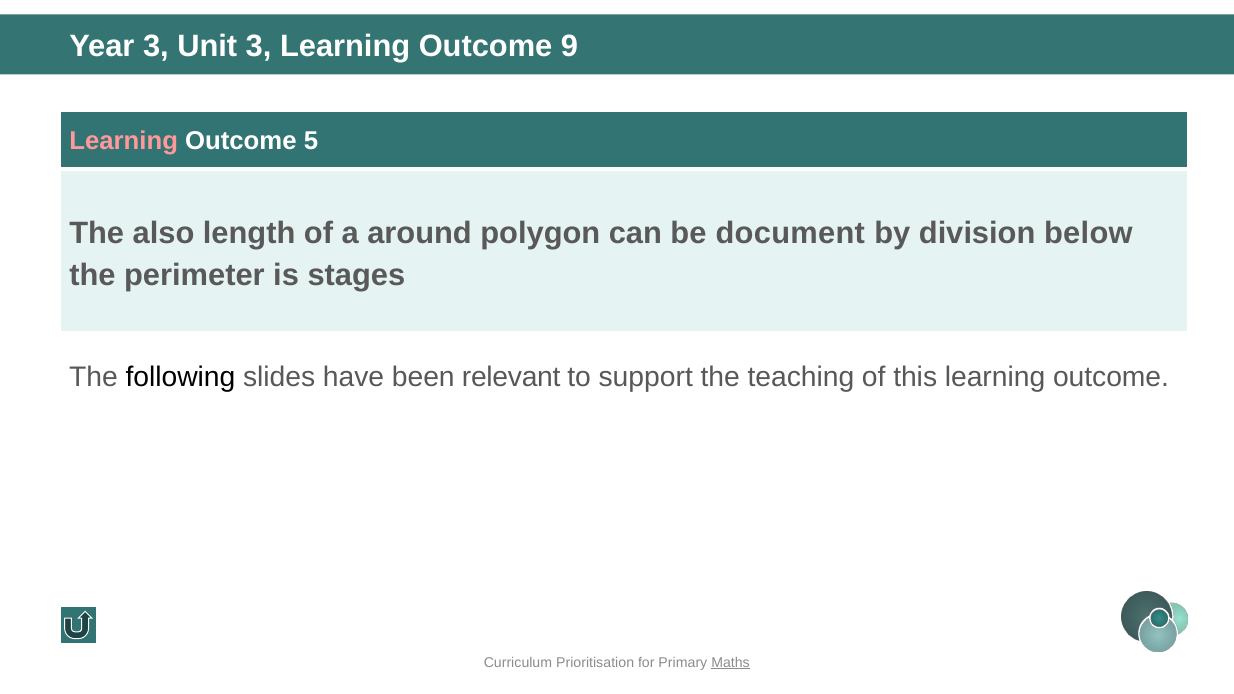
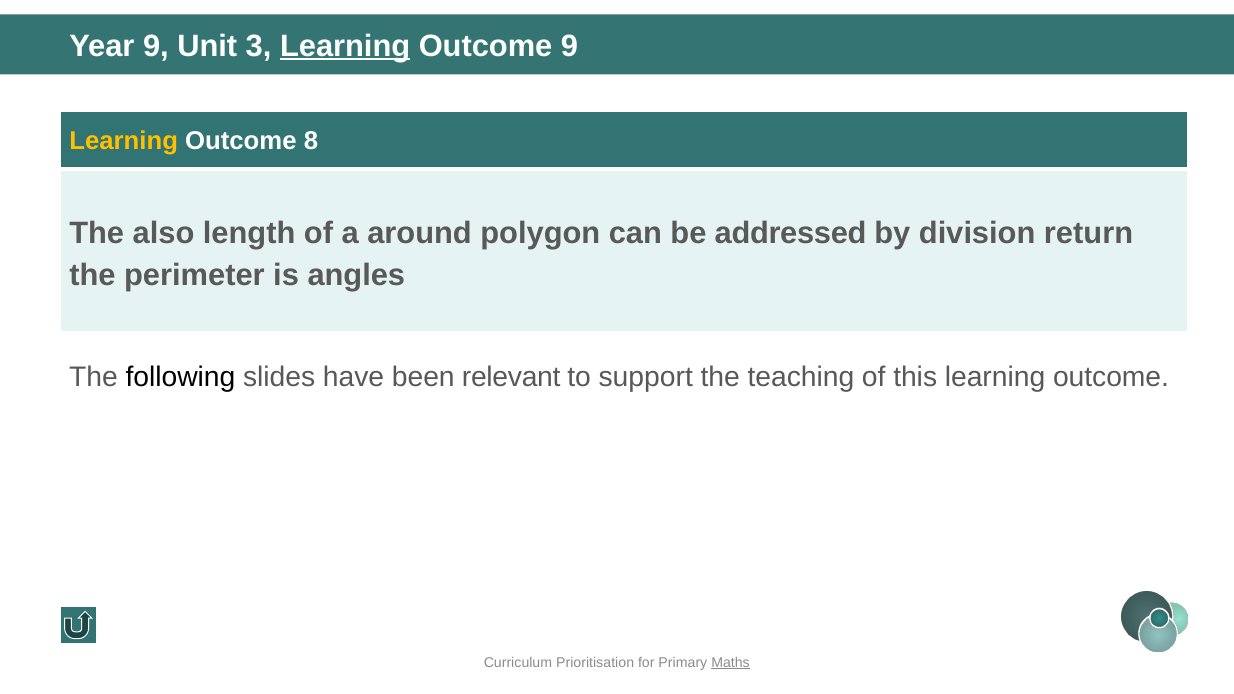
Year 3: 3 -> 9
Learning at (345, 46) underline: none -> present
Learning at (124, 141) colour: pink -> yellow
5: 5 -> 8
document: document -> addressed
below: below -> return
stages: stages -> angles
